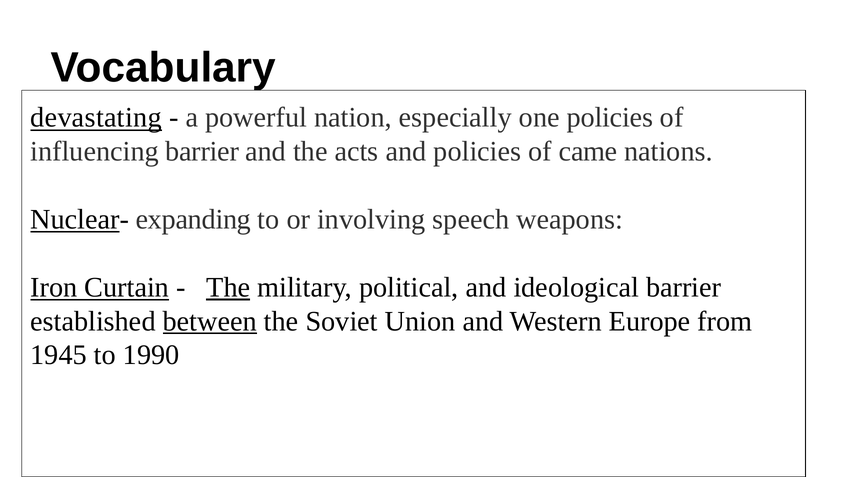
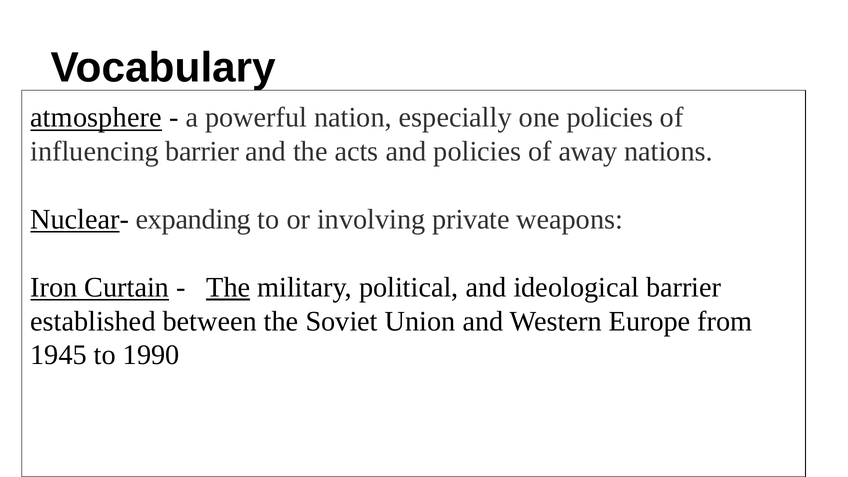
devastating: devastating -> atmosphere
came: came -> away
speech: speech -> private
between underline: present -> none
